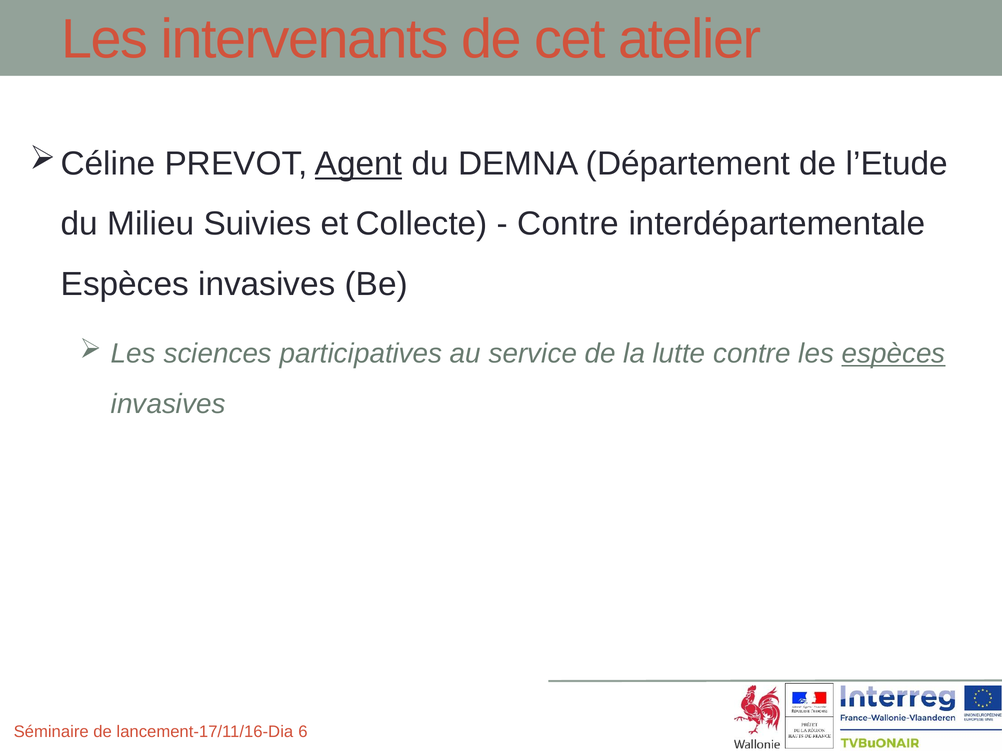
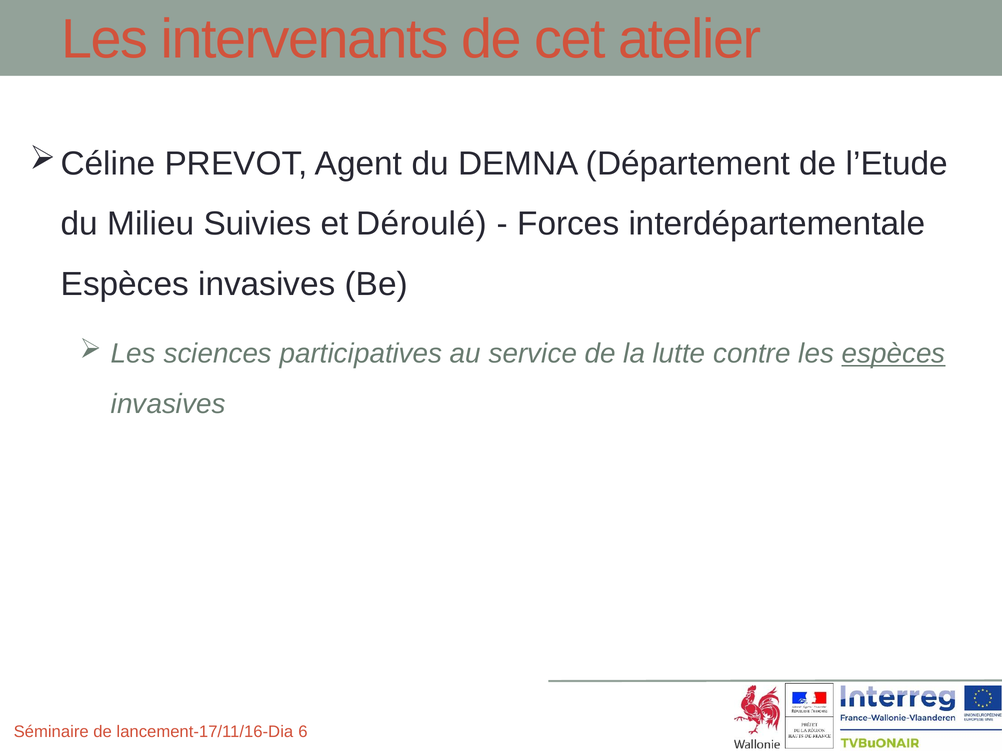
Agent underline: present -> none
Collecte: Collecte -> Déroulé
Contre at (568, 224): Contre -> Forces
